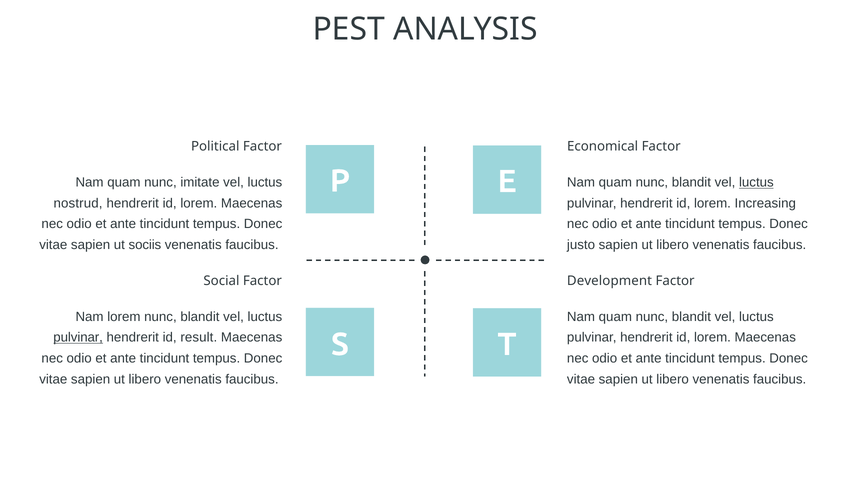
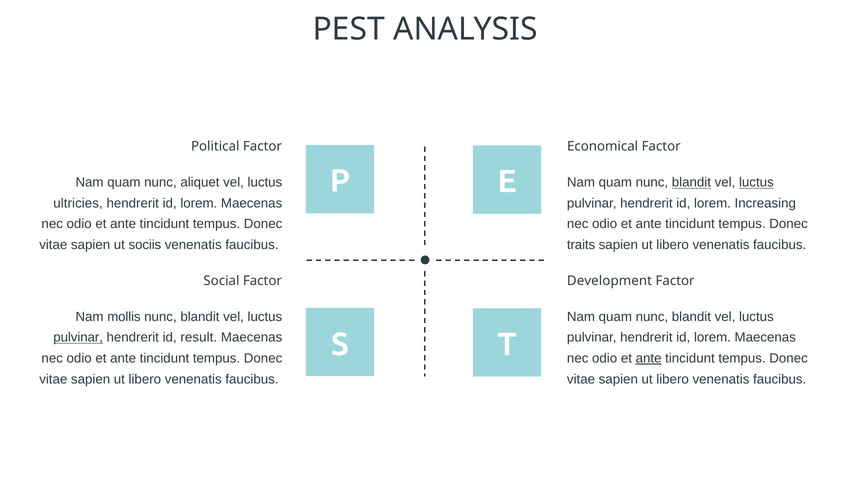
imitate: imitate -> aliquet
blandit at (691, 182) underline: none -> present
nostrud: nostrud -> ultricies
justo: justo -> traits
Nam lorem: lorem -> mollis
ante at (649, 358) underline: none -> present
